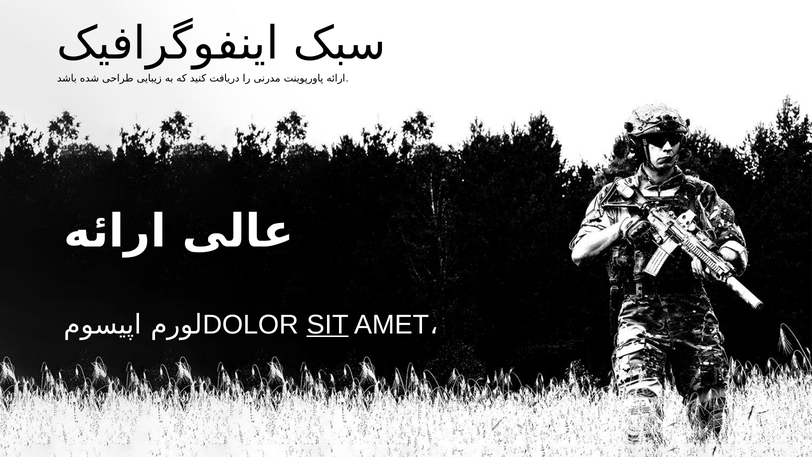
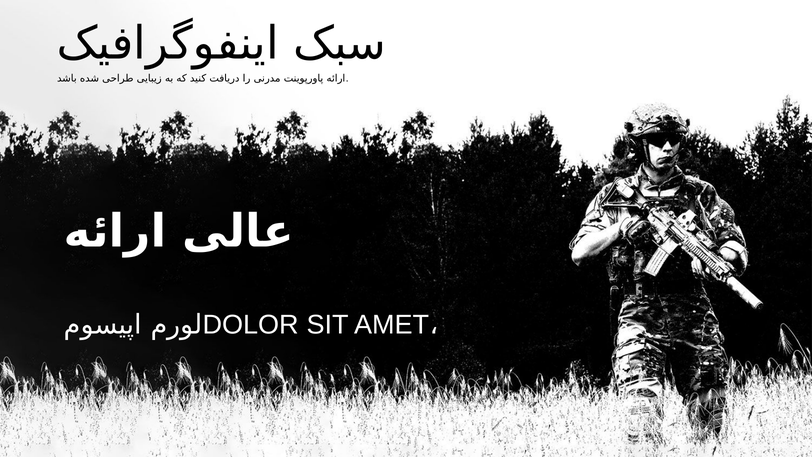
SIT underline: present -> none
